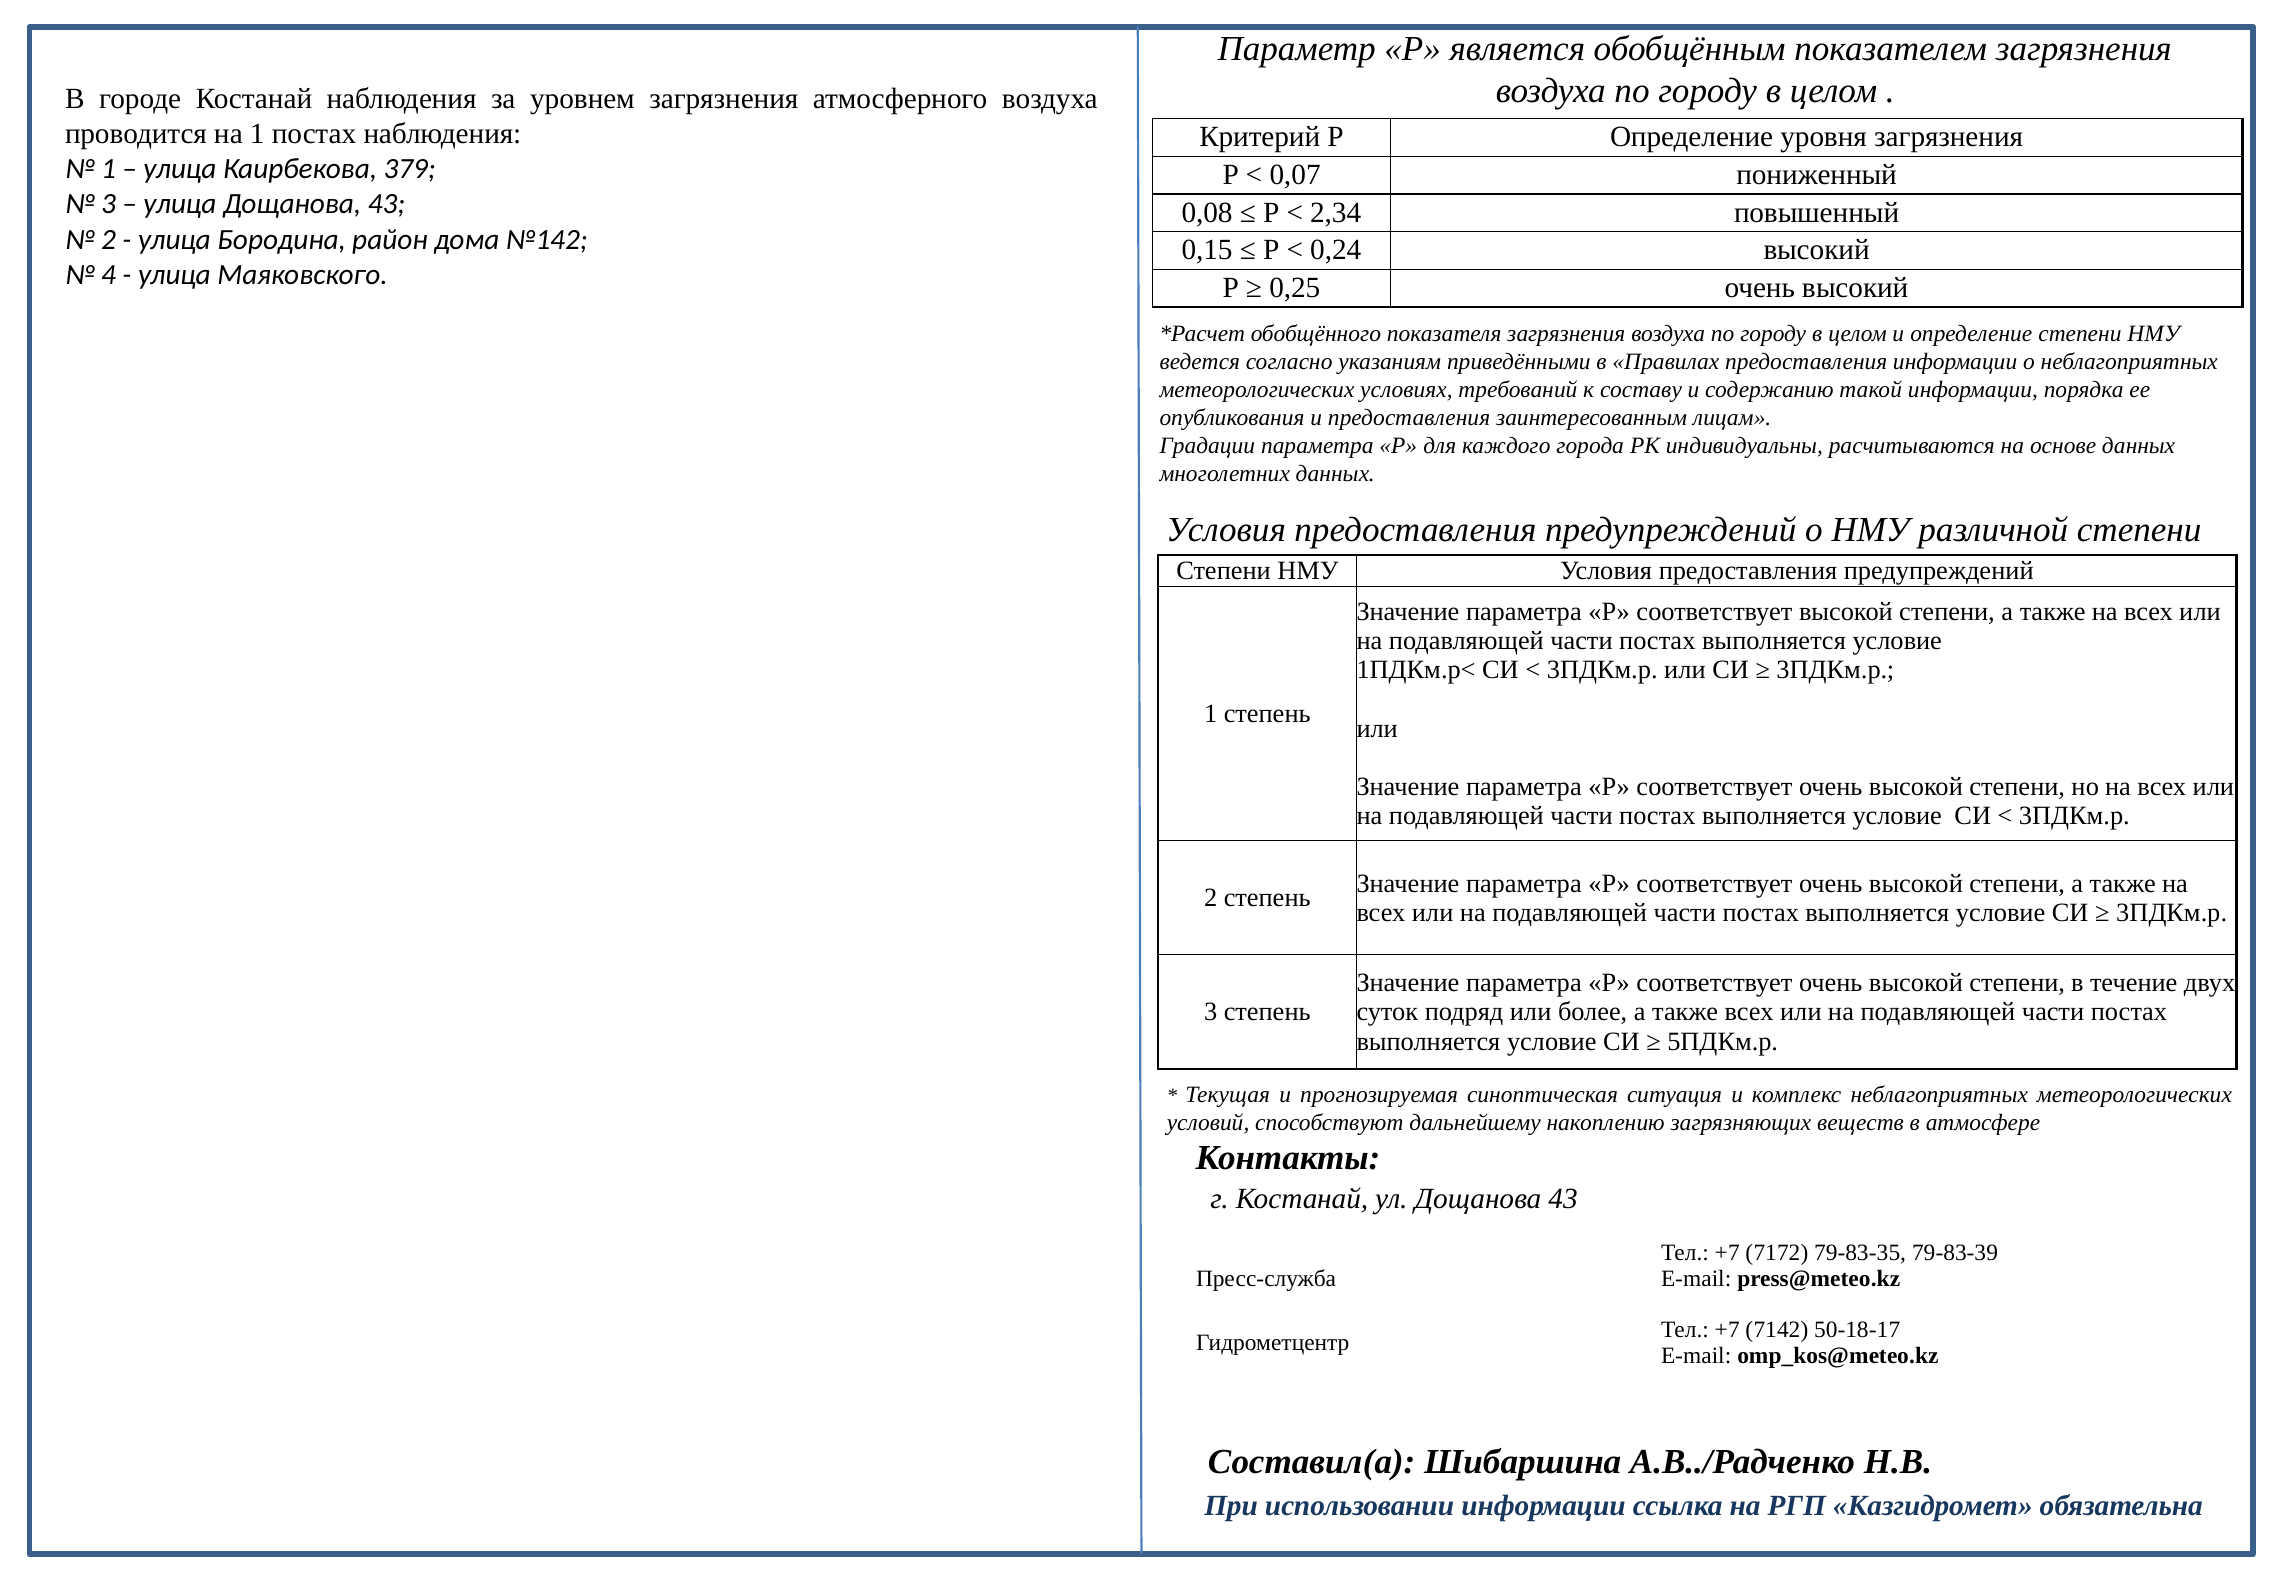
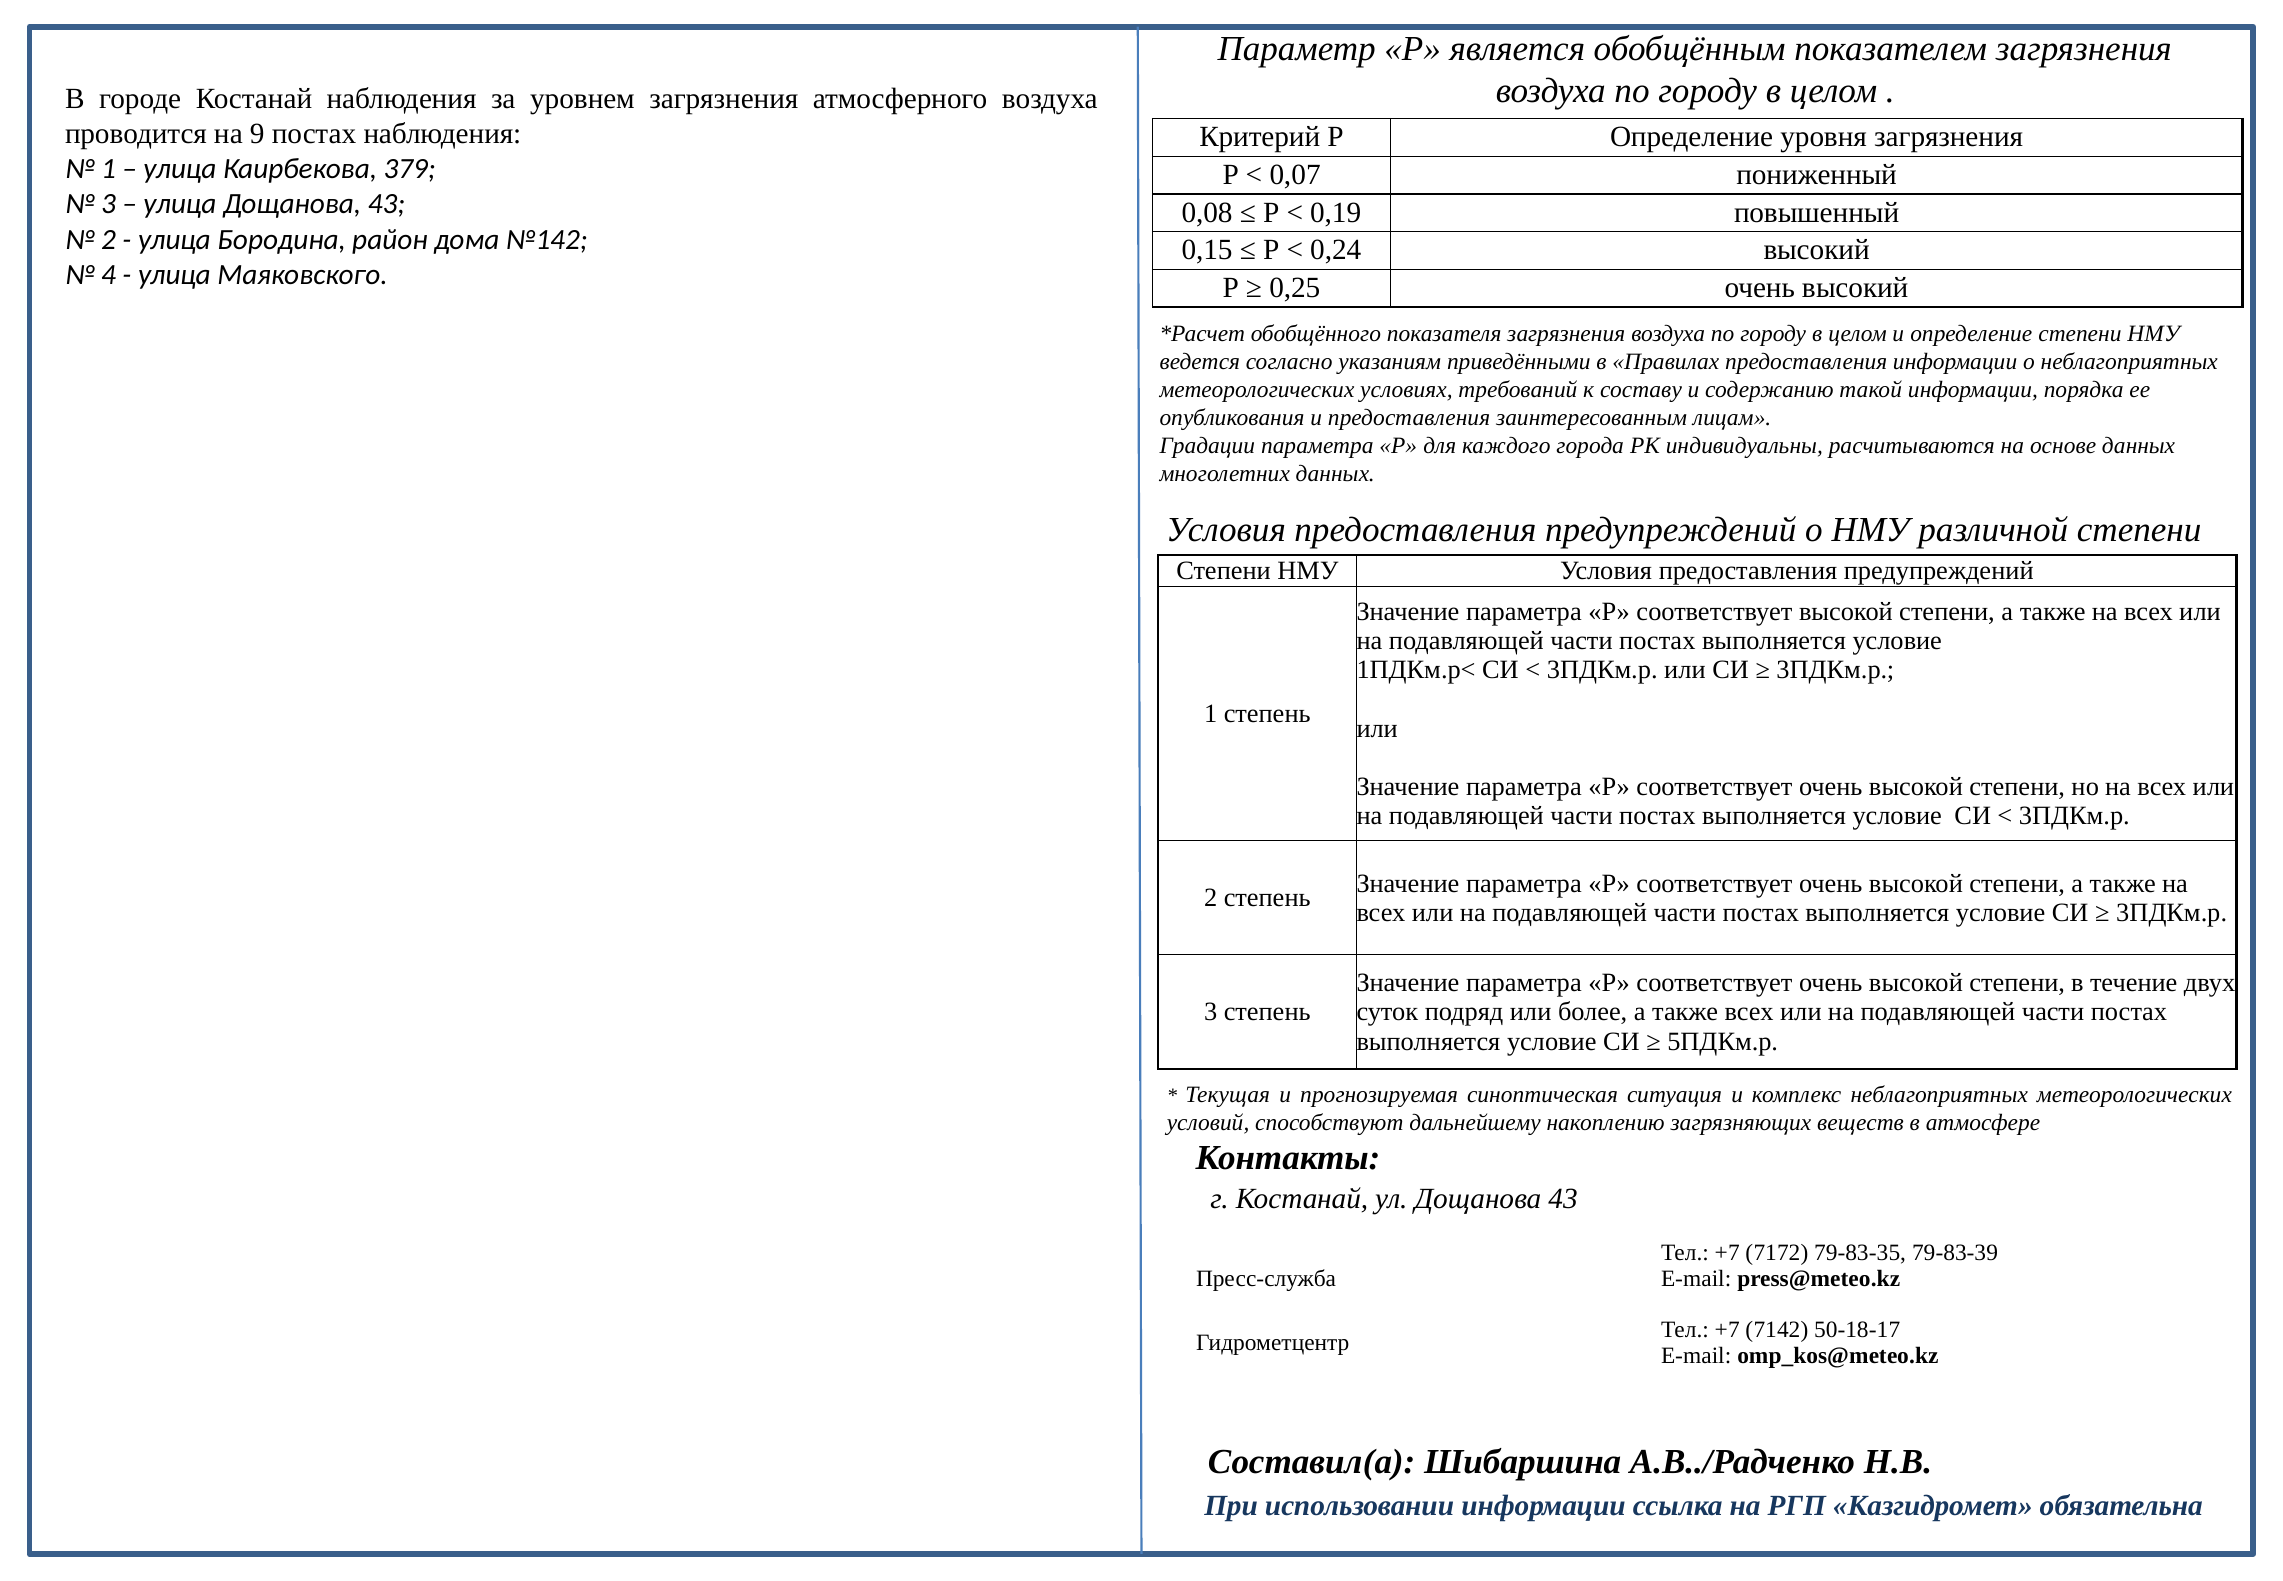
на 1: 1 -> 9
2,34: 2,34 -> 0,19
